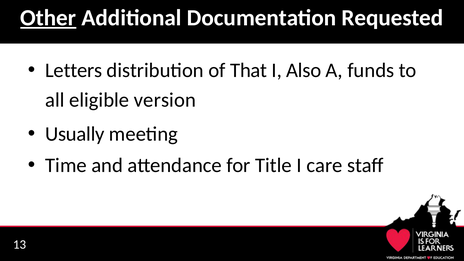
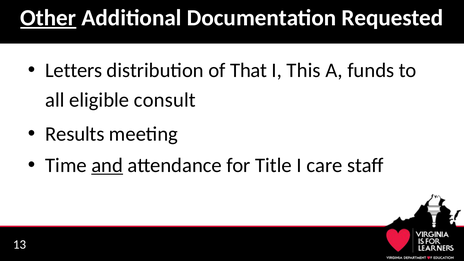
Also: Also -> This
version: version -> consult
Usually: Usually -> Results
and underline: none -> present
